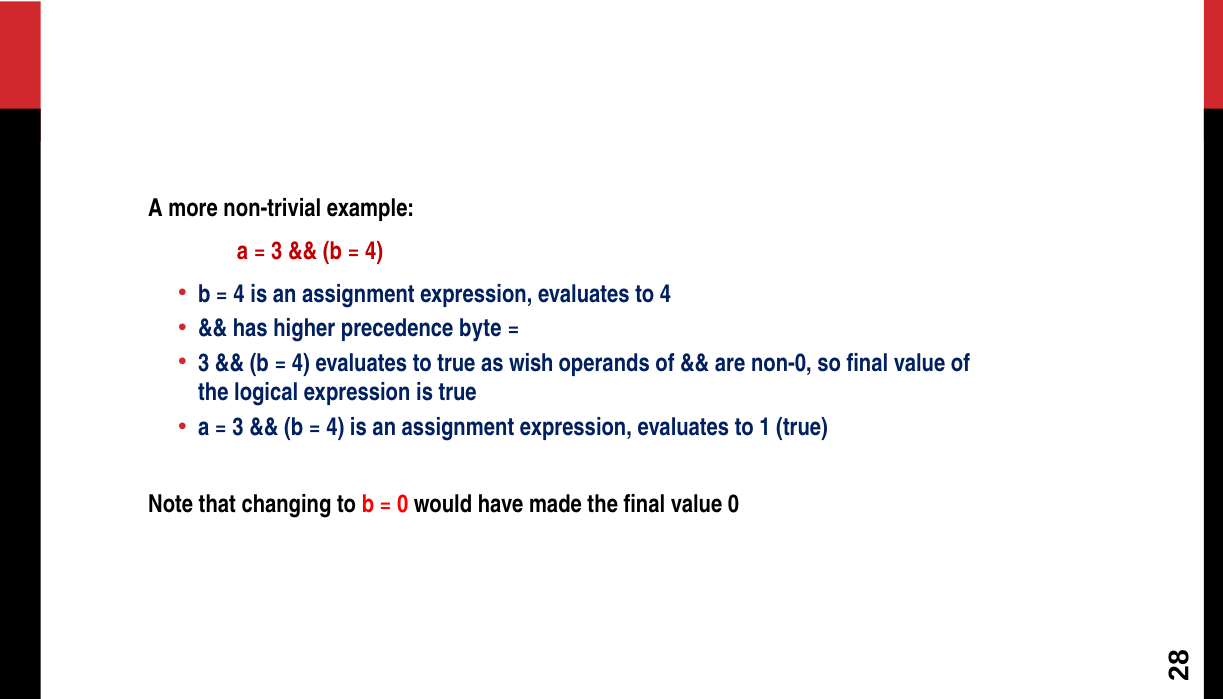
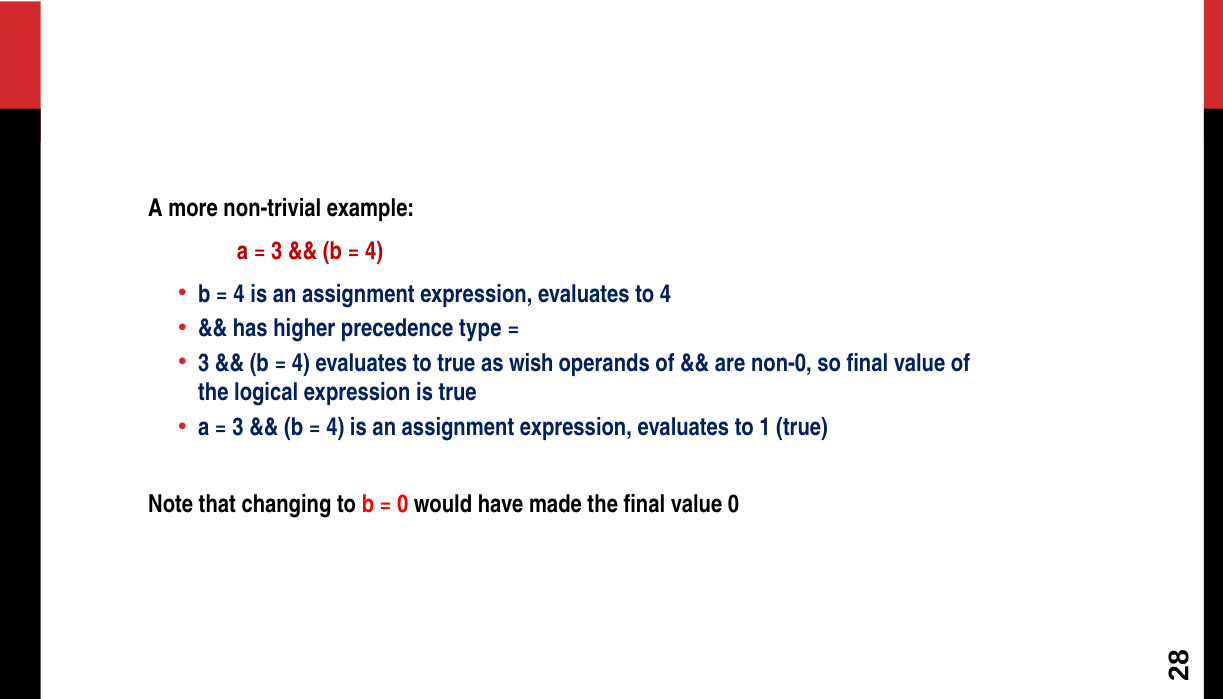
byte: byte -> type
